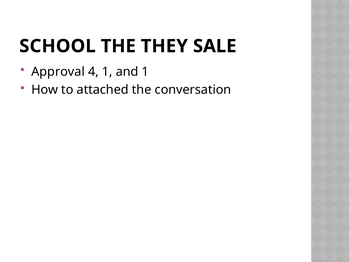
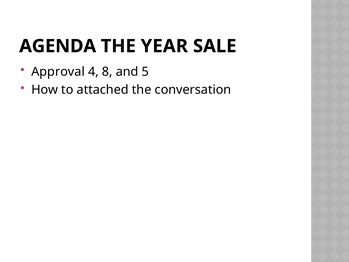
SCHOOL: SCHOOL -> AGENDA
THEY: THEY -> YEAR
4 1: 1 -> 8
and 1: 1 -> 5
